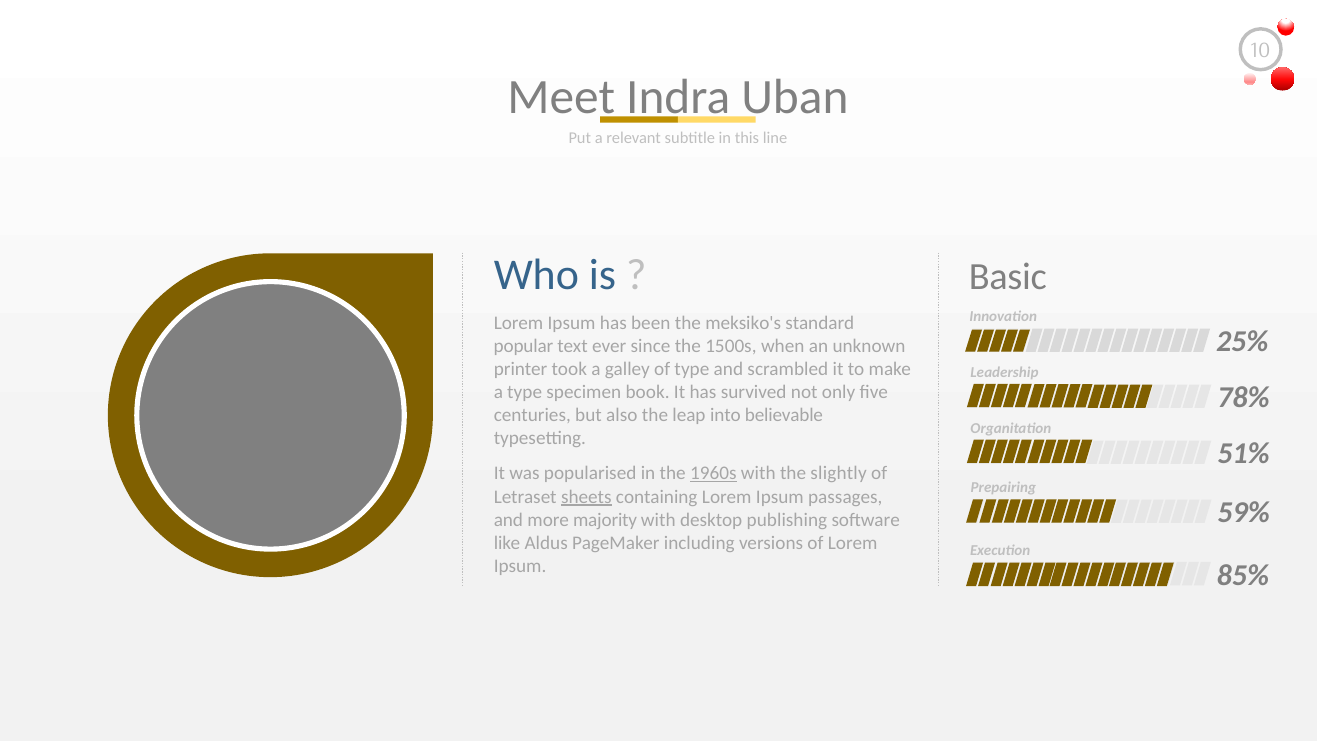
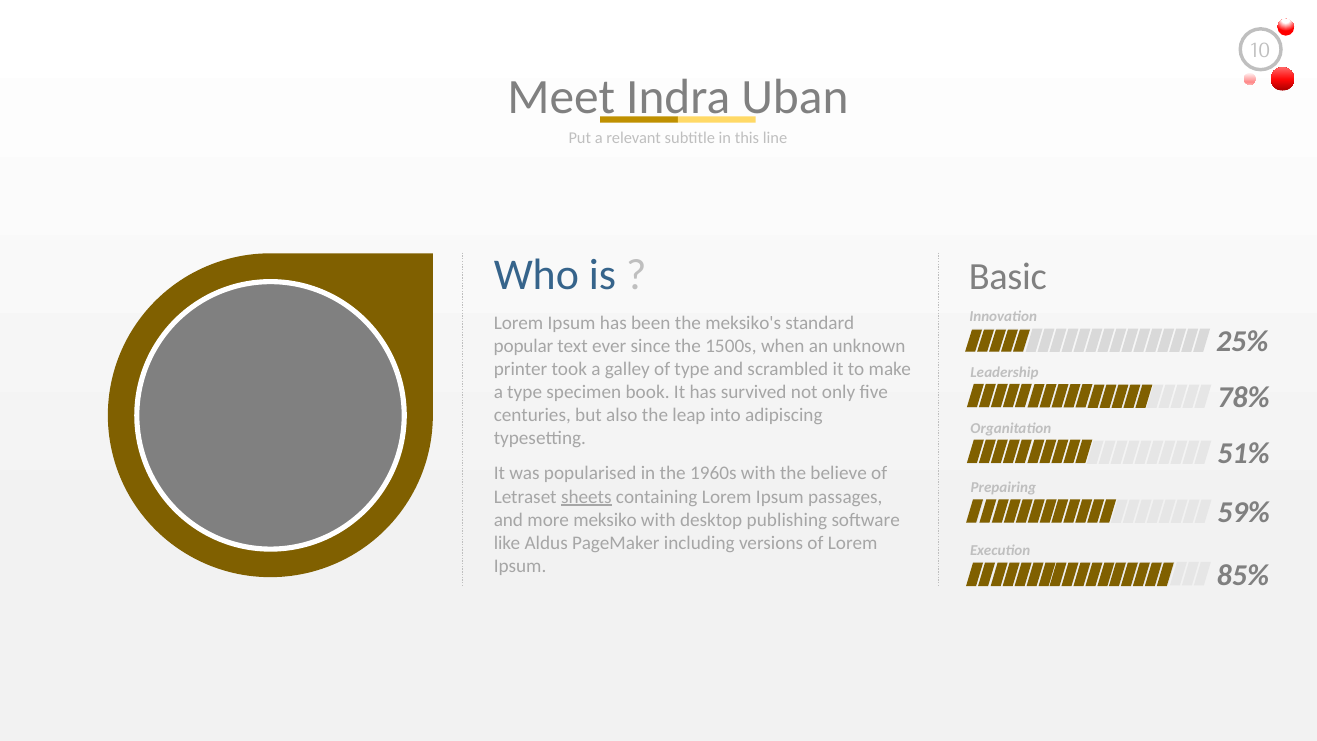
believable: believable -> adipiscing
1960s underline: present -> none
slightly: slightly -> believe
majority: majority -> meksiko
